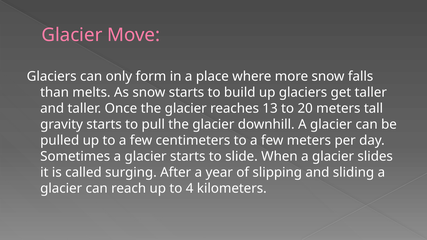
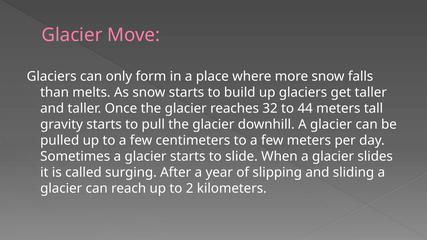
13: 13 -> 32
20: 20 -> 44
4: 4 -> 2
